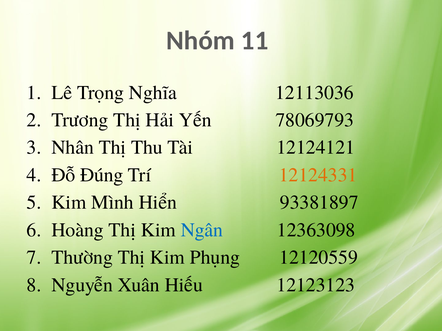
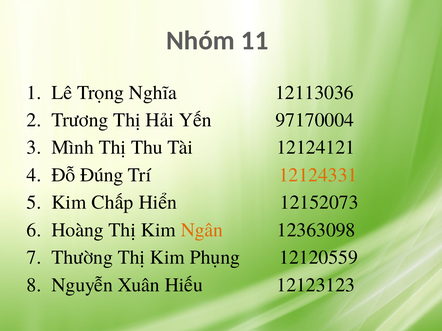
78069793: 78069793 -> 97170004
Nhân: Nhân -> Mình
Mình: Mình -> Chấp
93381897: 93381897 -> 12152073
Ngân colour: blue -> orange
